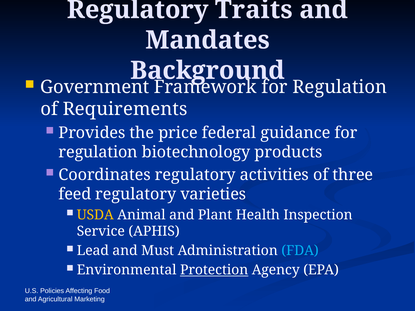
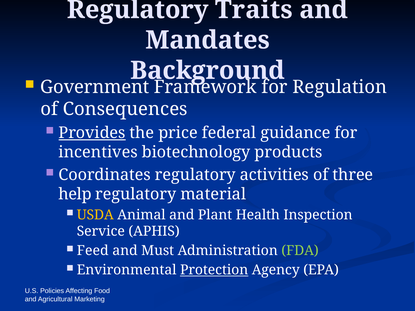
Requirements: Requirements -> Consequences
Provides underline: none -> present
regulation at (98, 152): regulation -> incentives
feed: feed -> help
varieties: varieties -> material
Lead: Lead -> Feed
FDA colour: light blue -> light green
